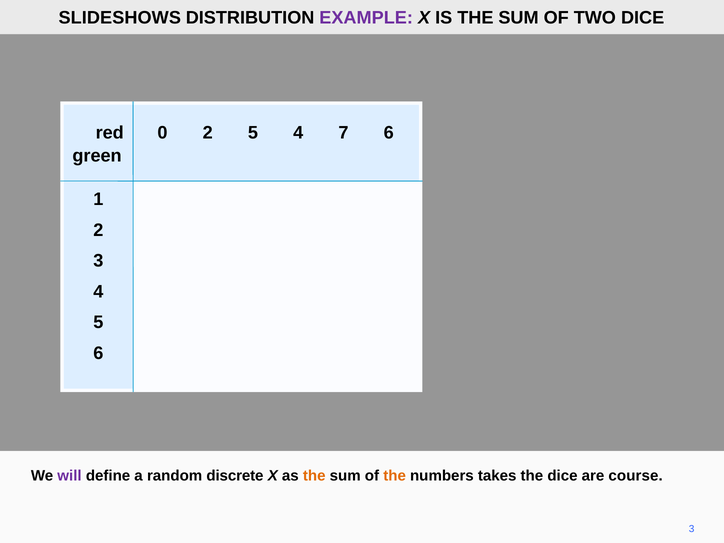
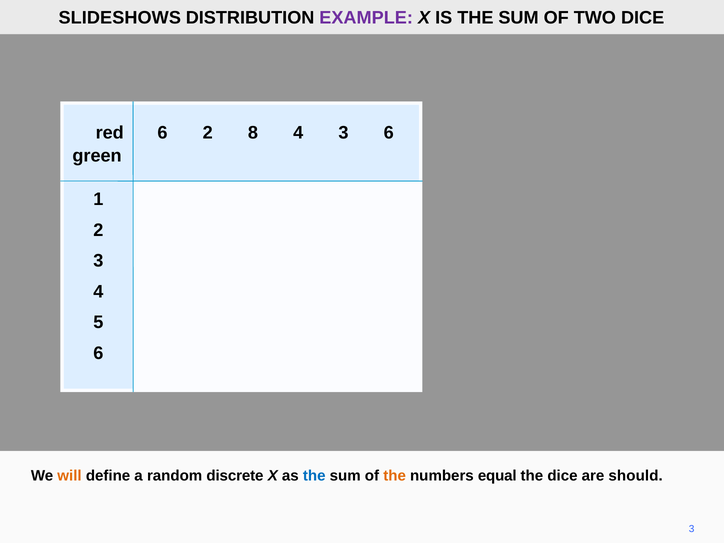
red 0: 0 -> 6
2 5: 5 -> 8
4 7: 7 -> 3
will colour: purple -> orange
the at (314, 476) colour: orange -> blue
takes: takes -> equal
course: course -> should
